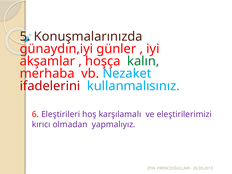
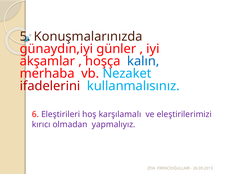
kalın colour: green -> blue
